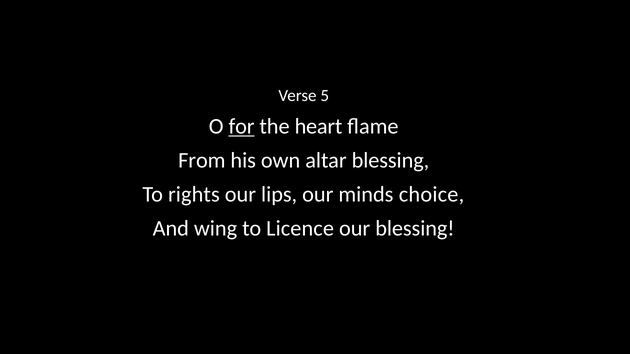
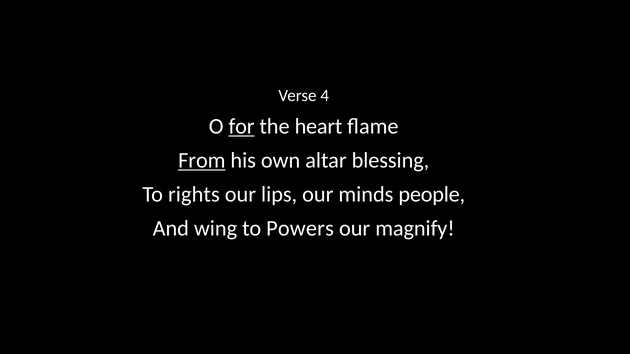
5: 5 -> 4
From underline: none -> present
choice: choice -> people
Licence: Licence -> Powers
our blessing: blessing -> magnify
